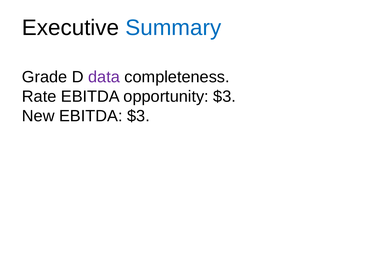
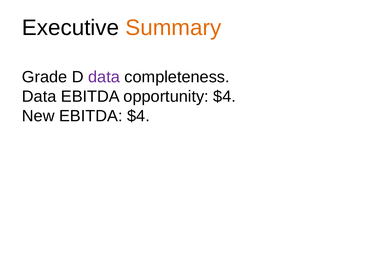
Summary colour: blue -> orange
Rate at (39, 97): Rate -> Data
opportunity $3: $3 -> $4
EBITDA $3: $3 -> $4
